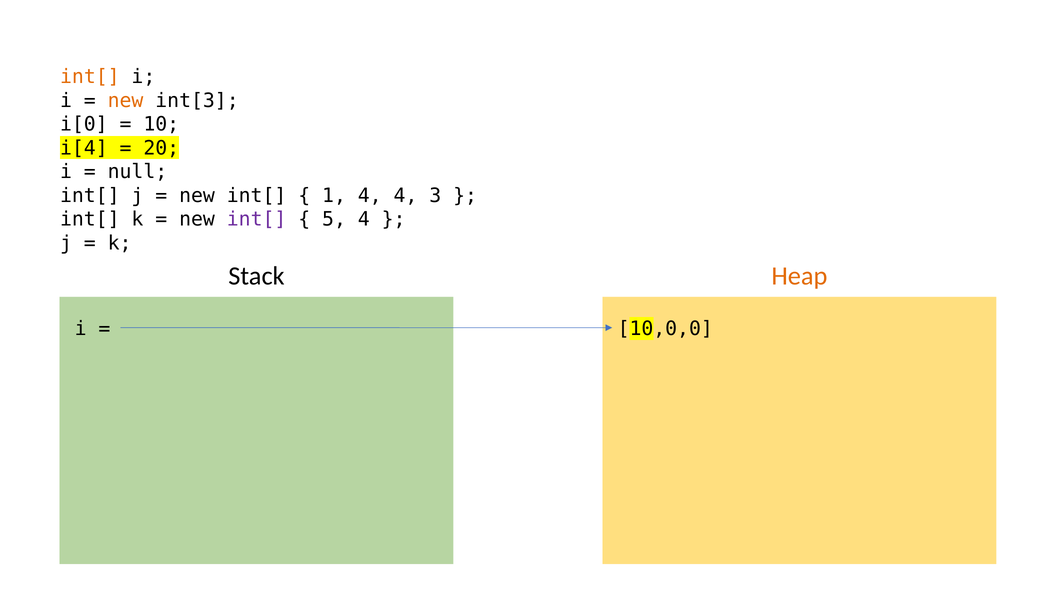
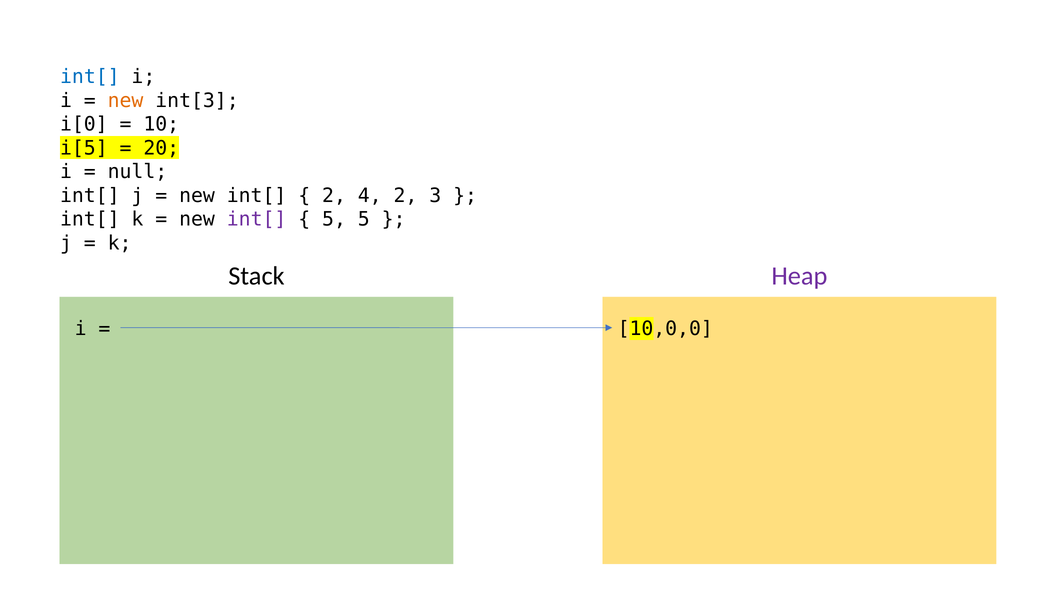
int[ at (90, 77) colour: orange -> blue
i[4: i[4 -> i[5
1 at (334, 196): 1 -> 2
4 4: 4 -> 2
5 4: 4 -> 5
Heap colour: orange -> purple
